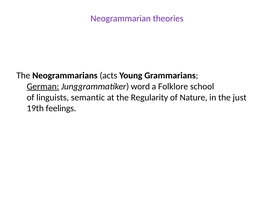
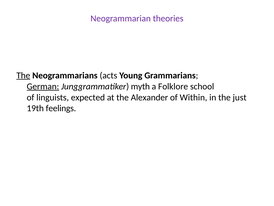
The at (23, 75) underline: none -> present
word: word -> myth
semantic: semantic -> expected
Regularity: Regularity -> Alexander
Nature: Nature -> Within
